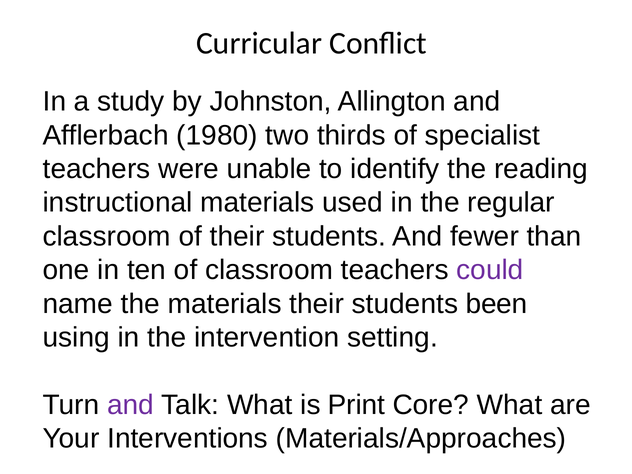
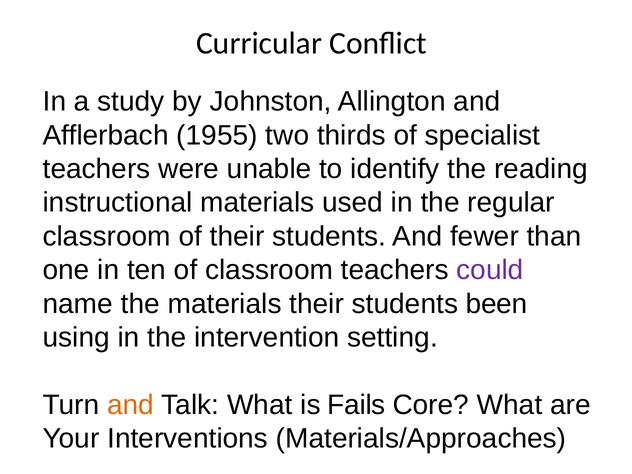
1980: 1980 -> 1955
and at (131, 405) colour: purple -> orange
Print: Print -> Fails
